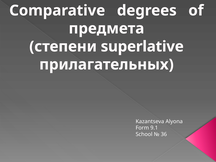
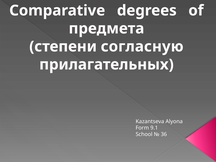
superlative: superlative -> согласную
